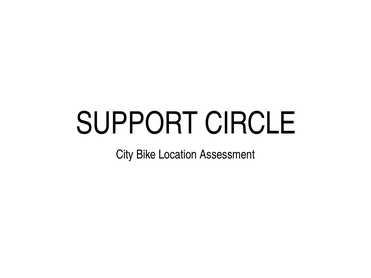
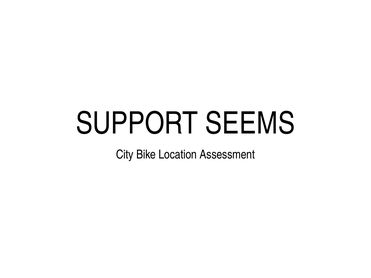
CIRCLE: CIRCLE -> SEEMS
